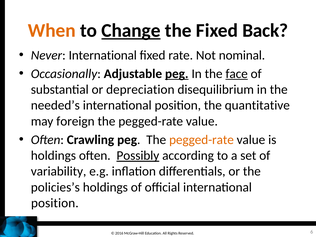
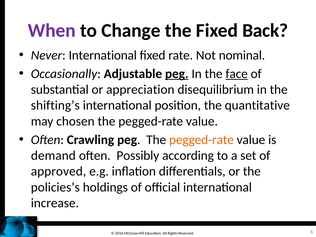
When colour: orange -> purple
Change underline: present -> none
depreciation: depreciation -> appreciation
needed’s: needed’s -> shifting’s
foreign: foreign -> chosen
holdings at (53, 156): holdings -> demand
Possibly underline: present -> none
variability: variability -> approved
position at (55, 203): position -> increase
